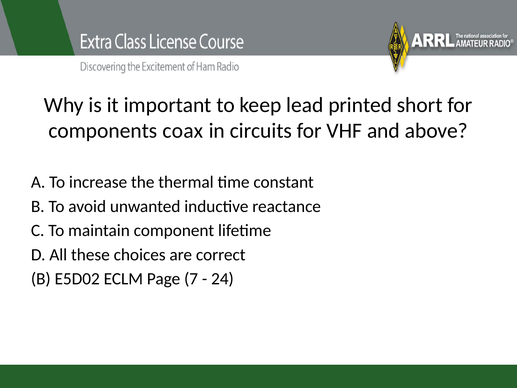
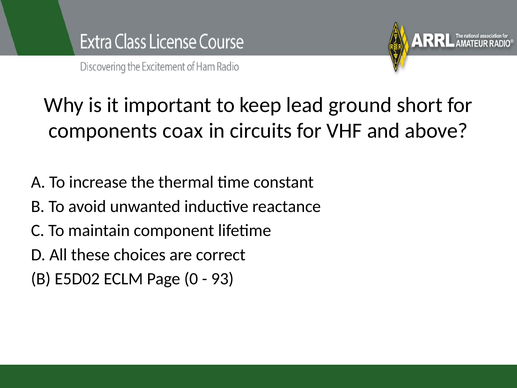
printed: printed -> ground
7: 7 -> 0
24: 24 -> 93
